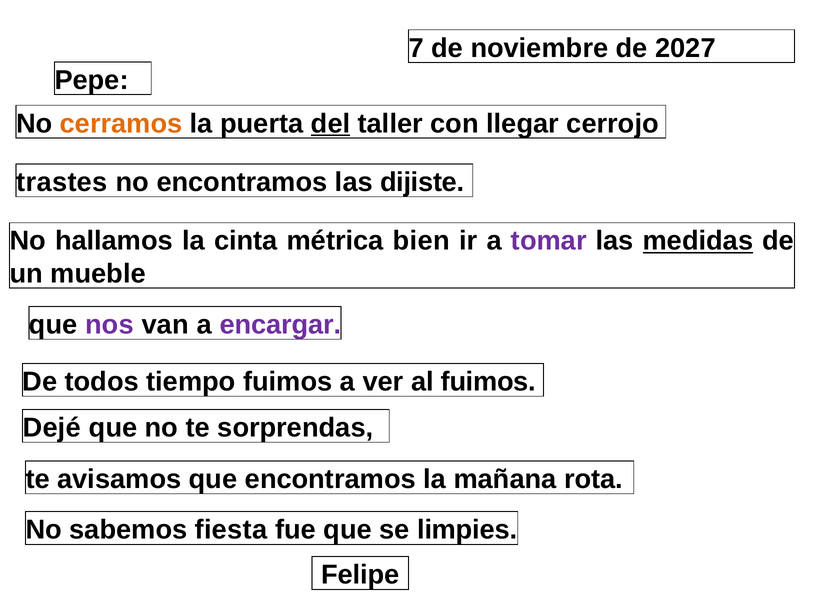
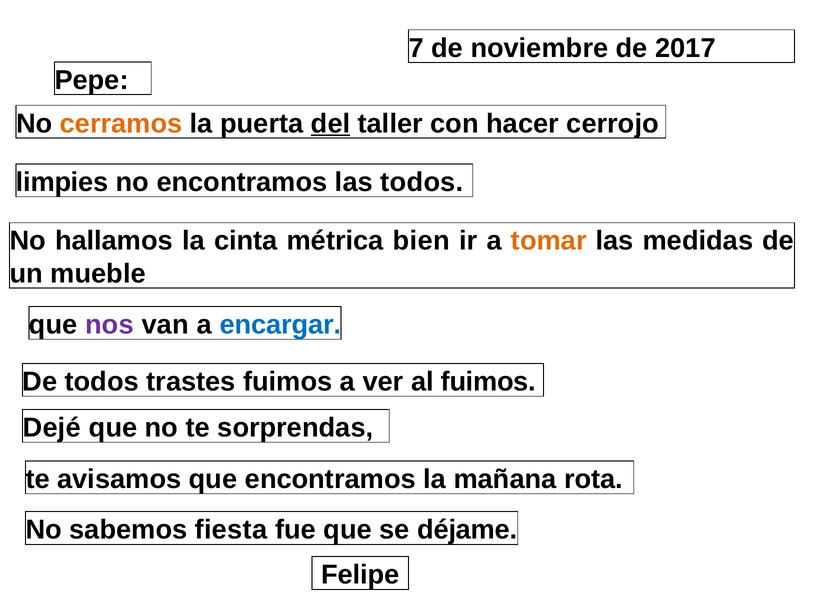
2027: 2027 -> 2017
llegar: llegar -> hacer
trastes: trastes -> limpies
las dijiste: dijiste -> todos
tomar colour: purple -> orange
medidas underline: present -> none
encargar colour: purple -> blue
tiempo: tiempo -> trastes
limpies: limpies -> déjame
